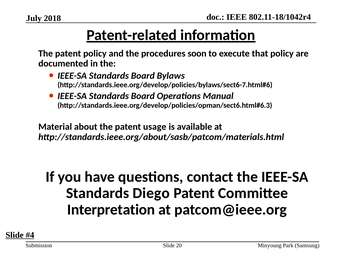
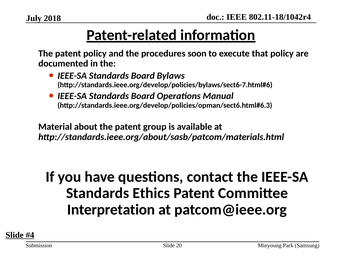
usage: usage -> group
Diego: Diego -> Ethics
